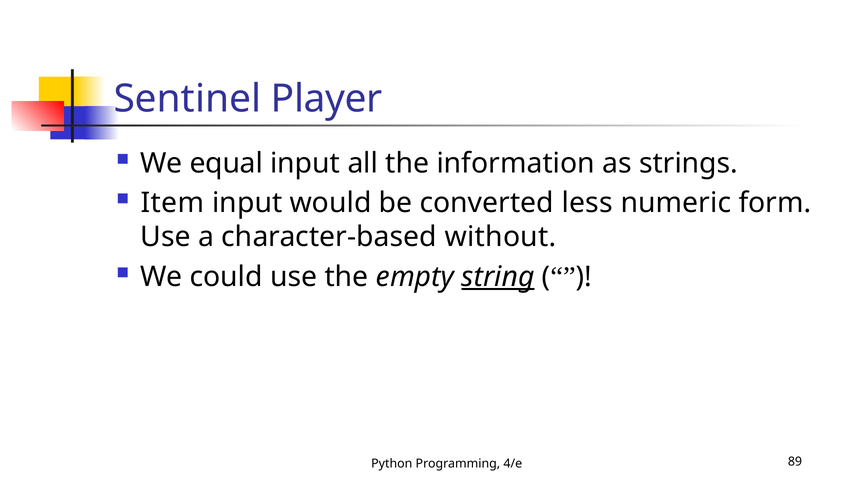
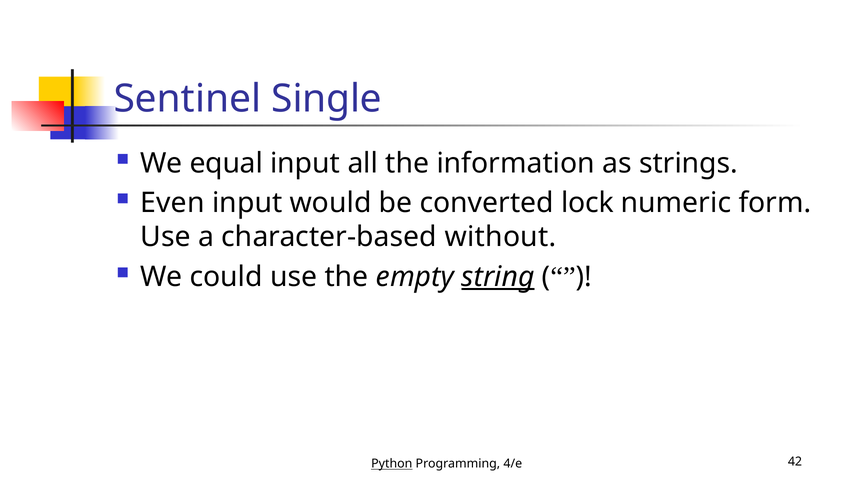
Player: Player -> Single
Item: Item -> Even
less: less -> lock
Python underline: none -> present
89: 89 -> 42
